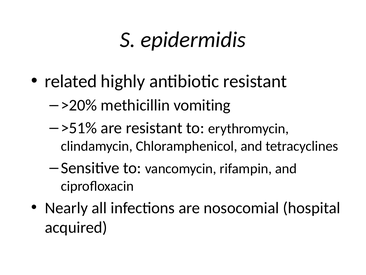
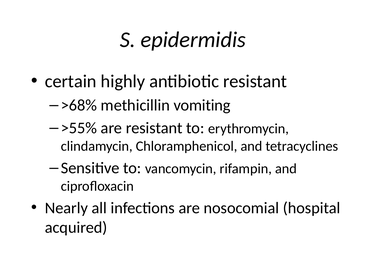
related: related -> certain
>20%: >20% -> >68%
>51%: >51% -> >55%
